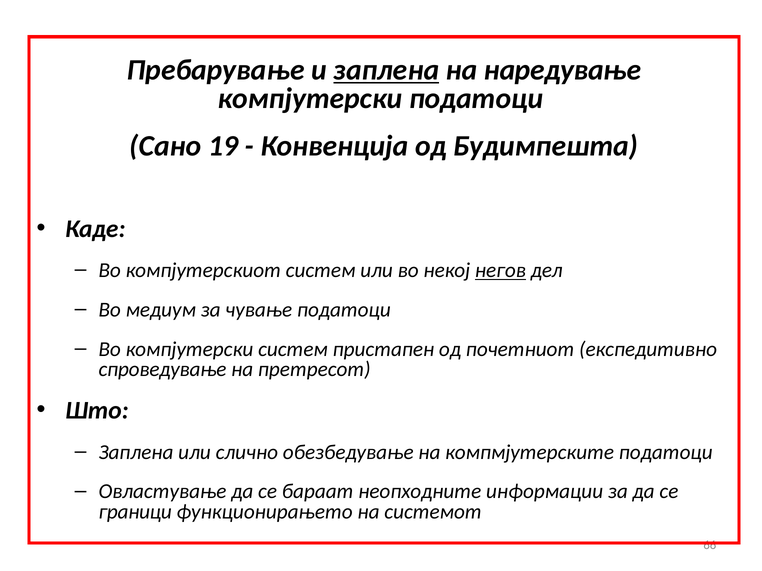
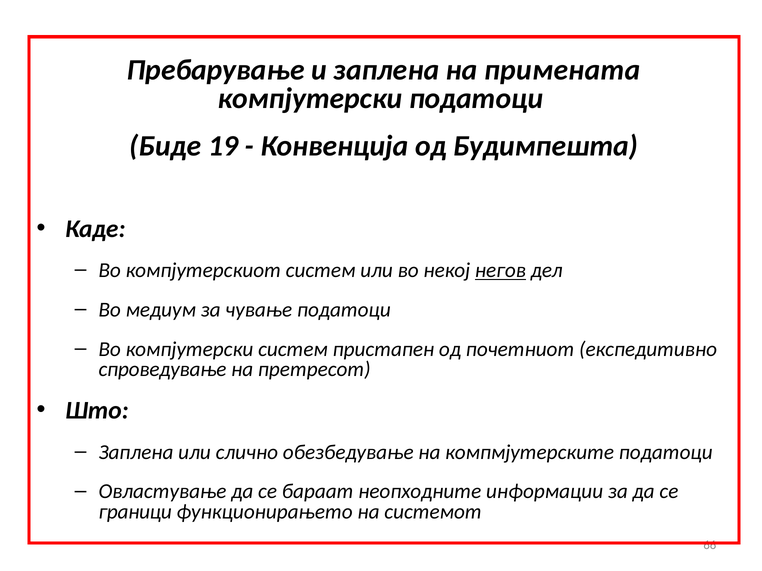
заплена at (386, 70) underline: present -> none
наредување: наредување -> примената
Сано: Сано -> Биде
